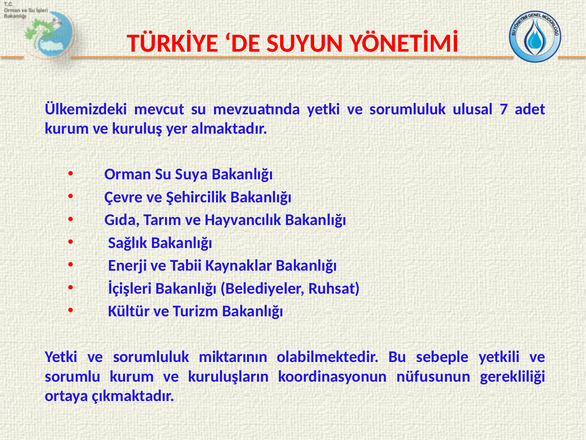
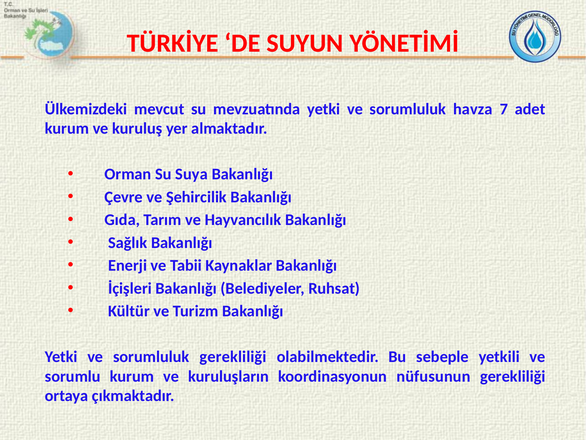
ulusal: ulusal -> havza
sorumluluk miktarının: miktarının -> gerekliliği
